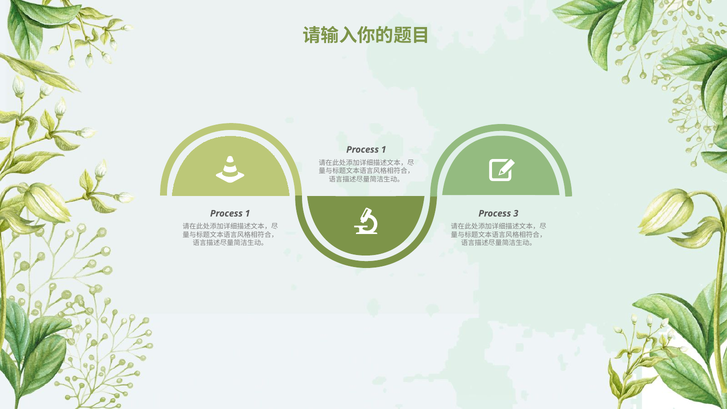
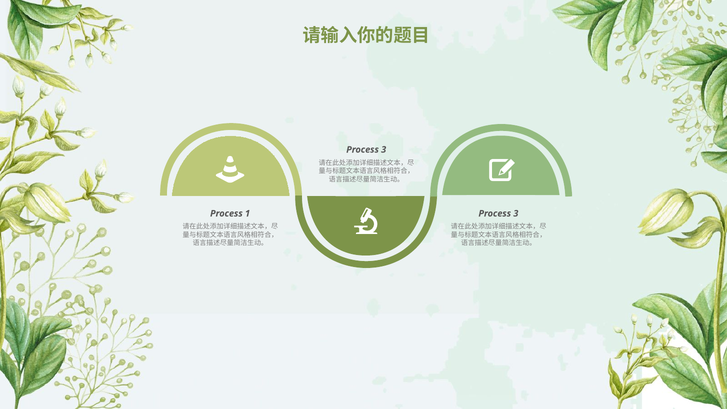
1 at (384, 150): 1 -> 3
